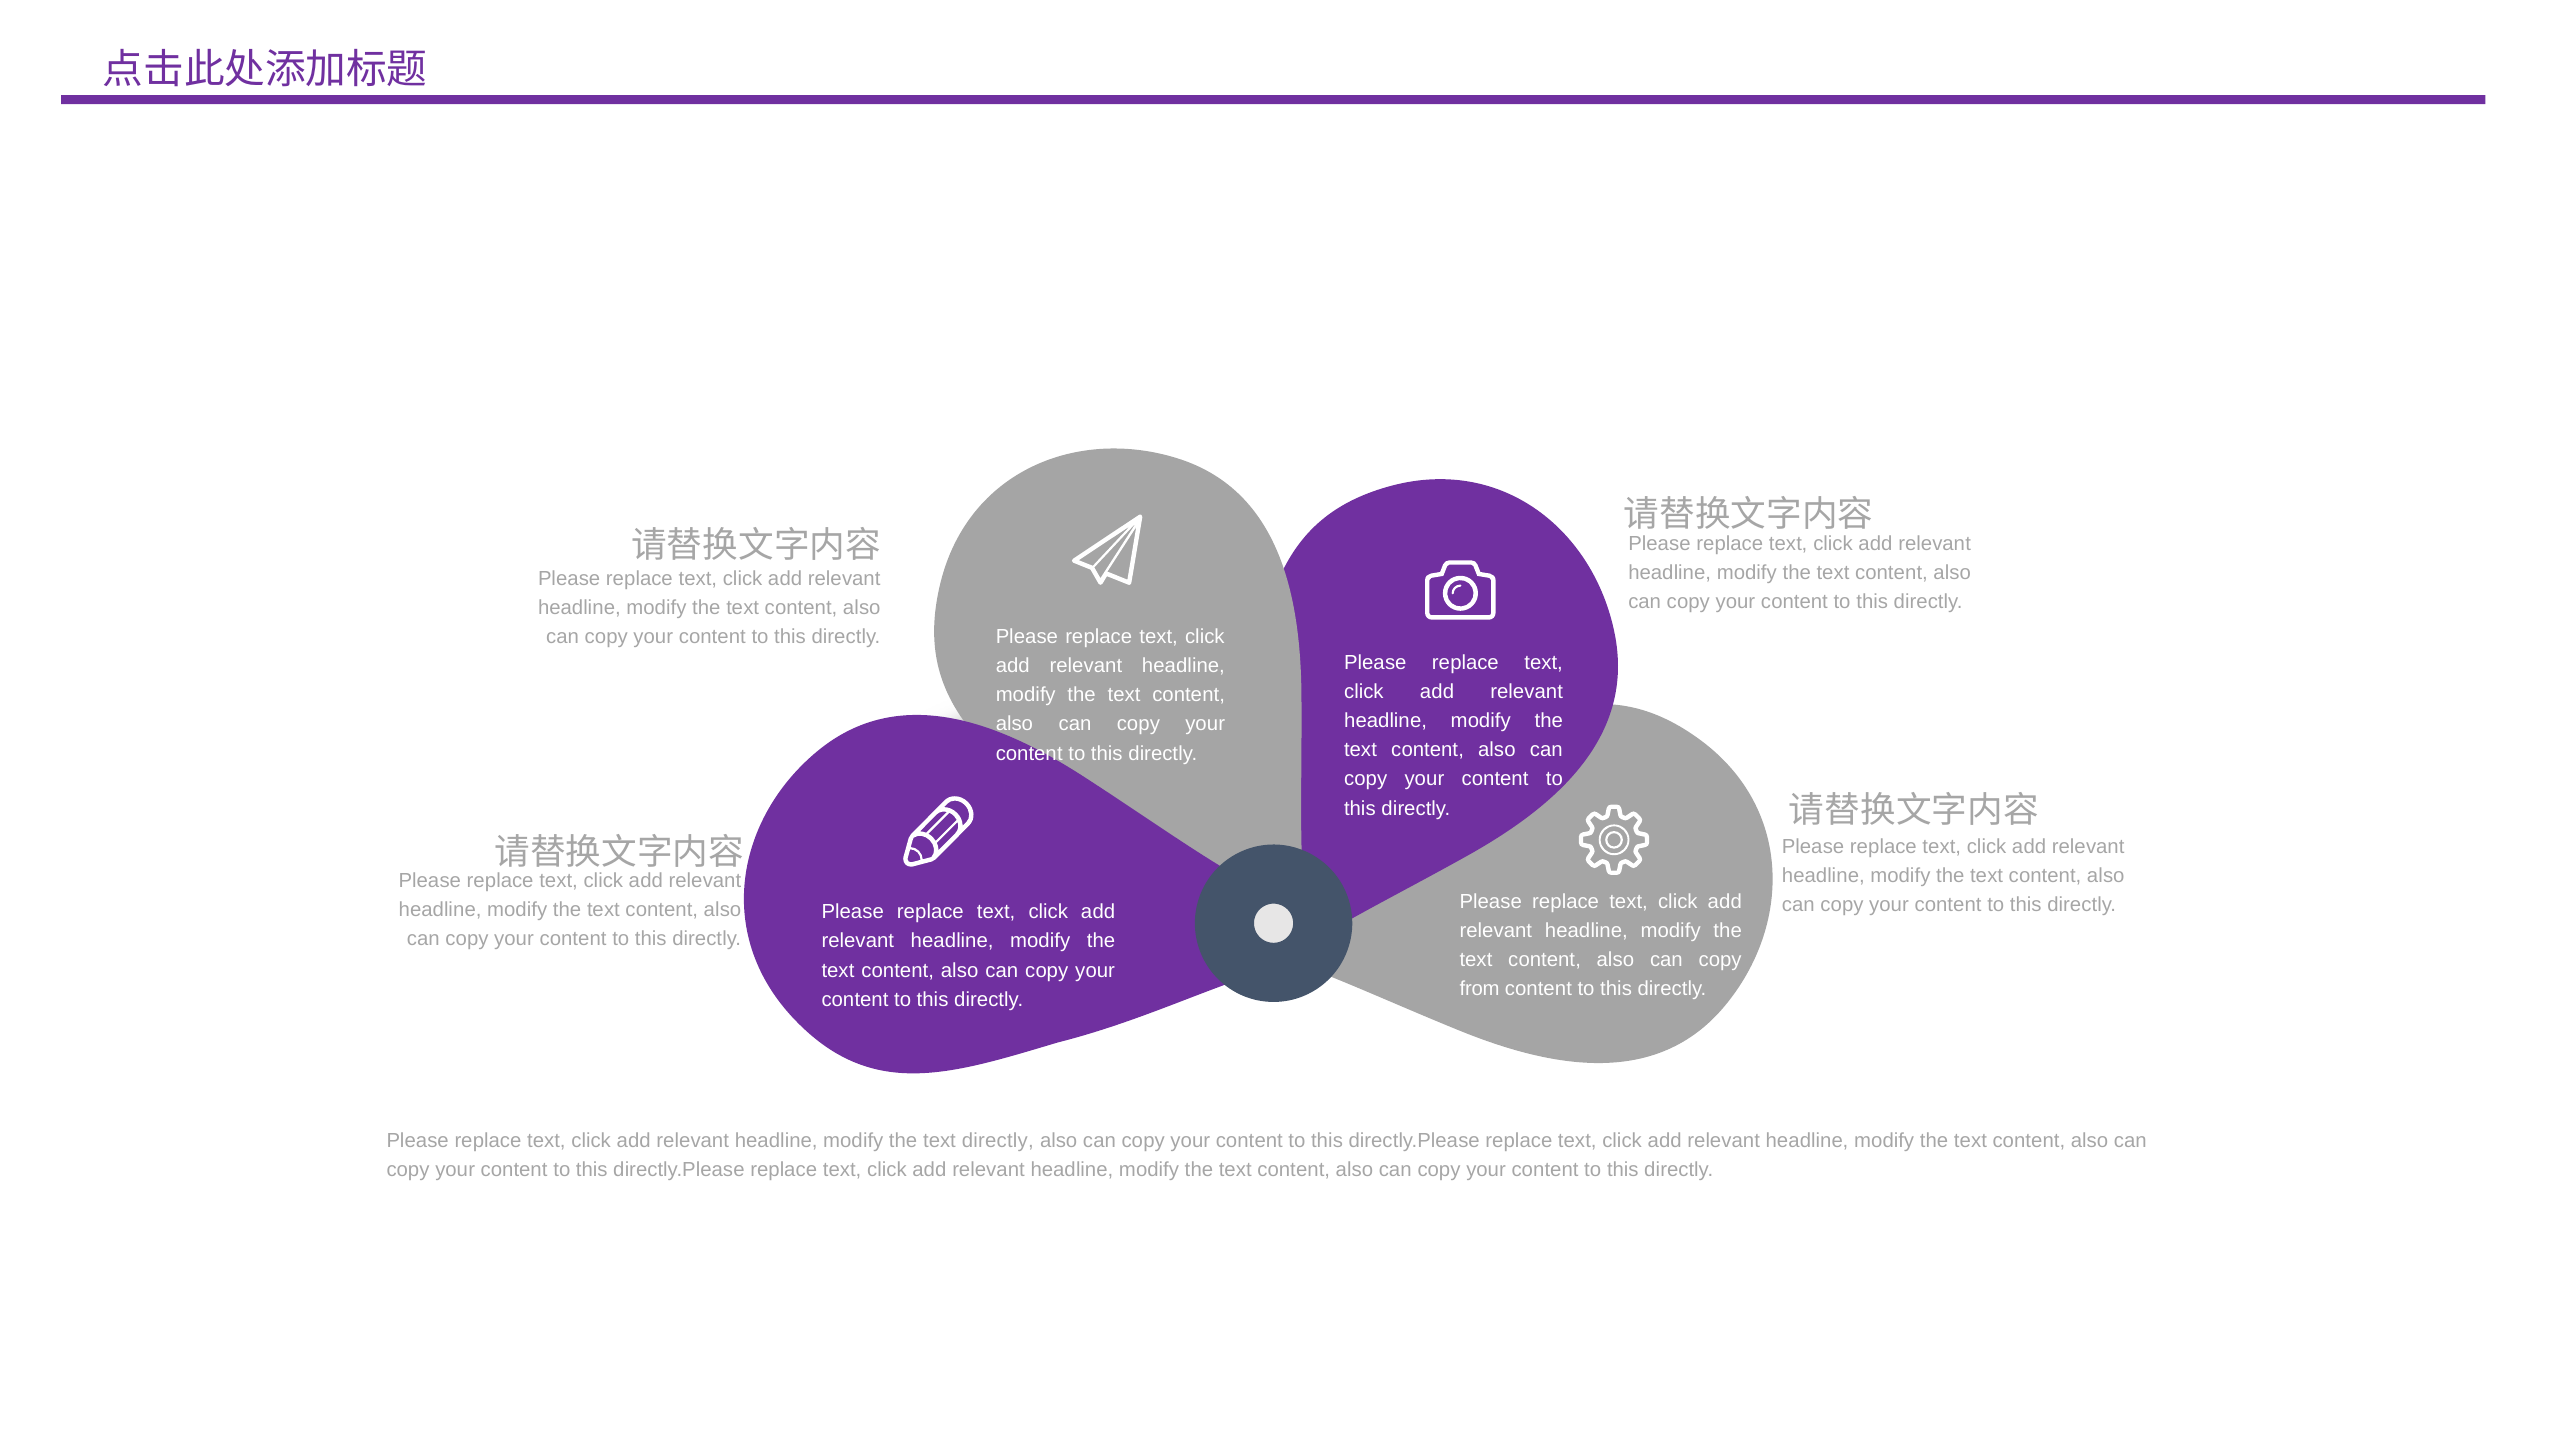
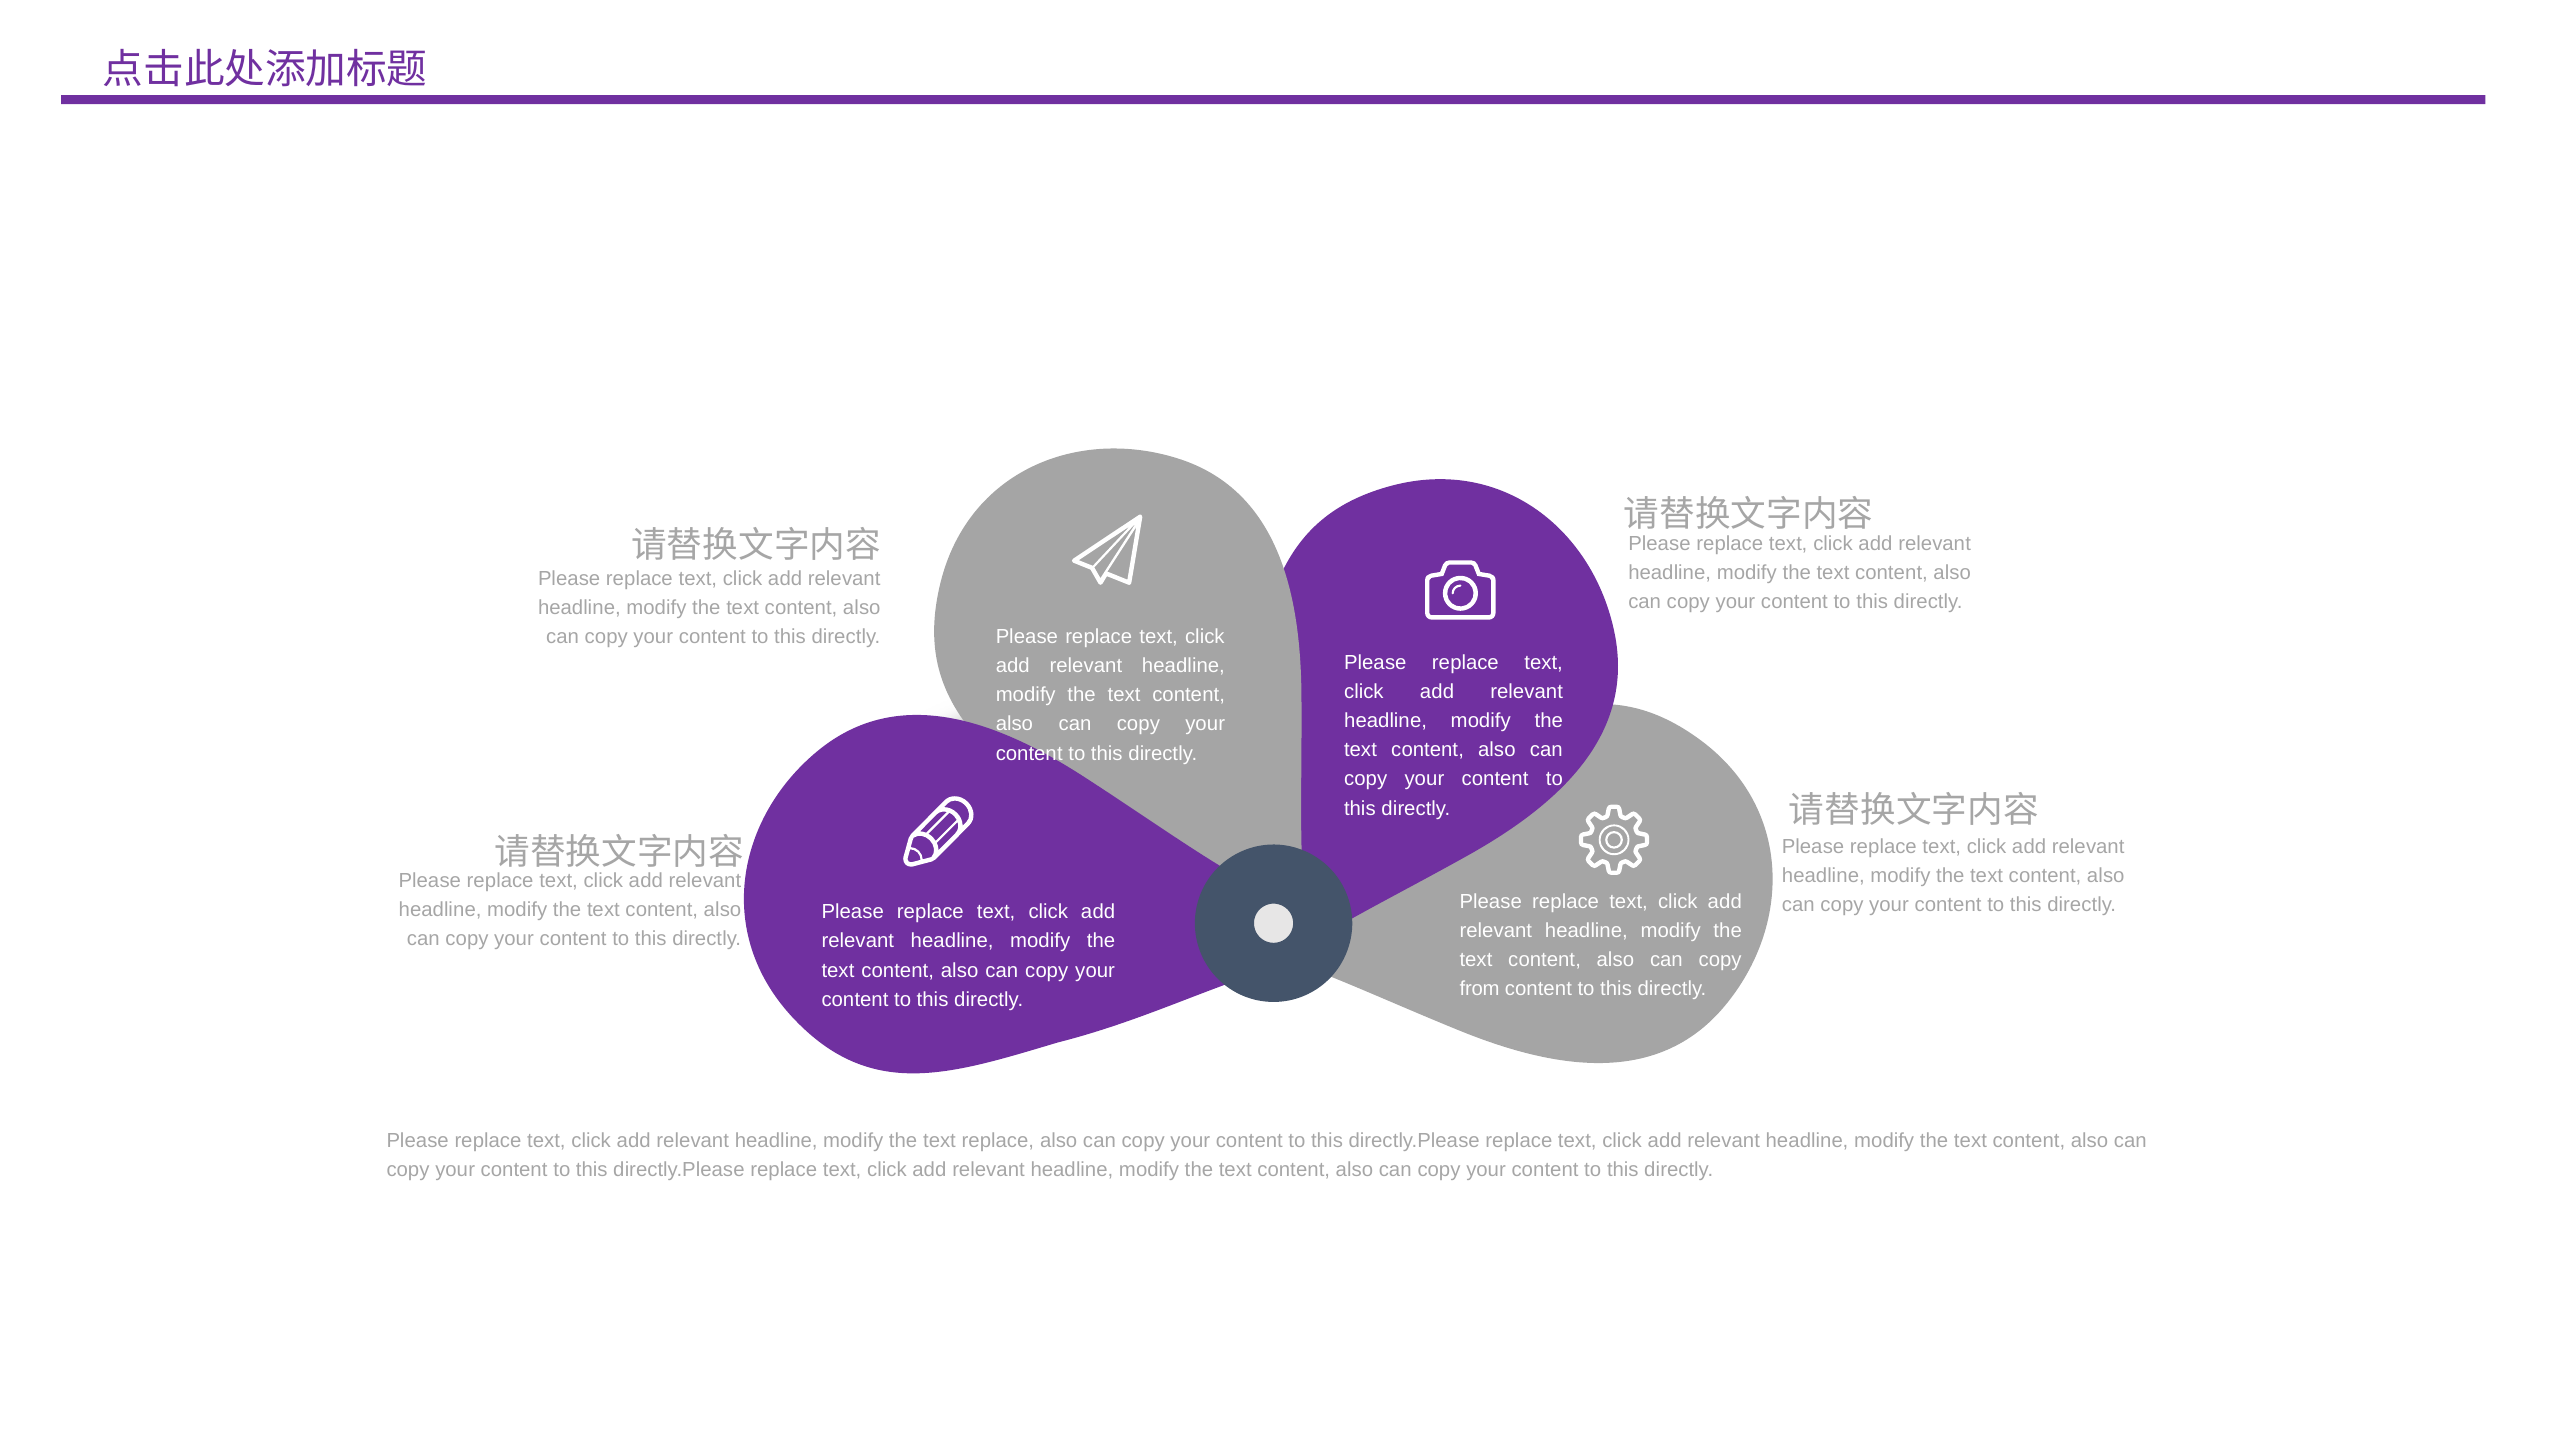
text directly: directly -> replace
